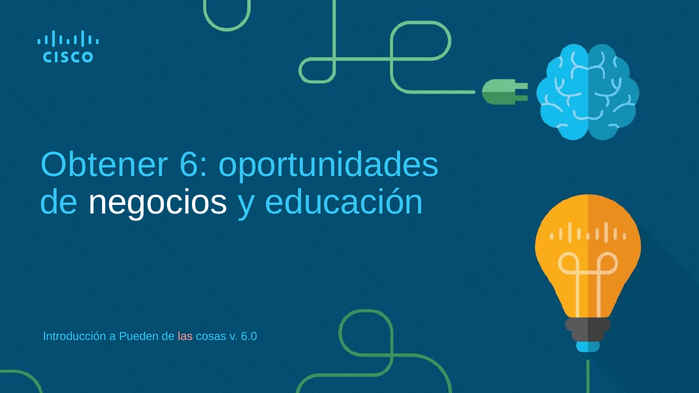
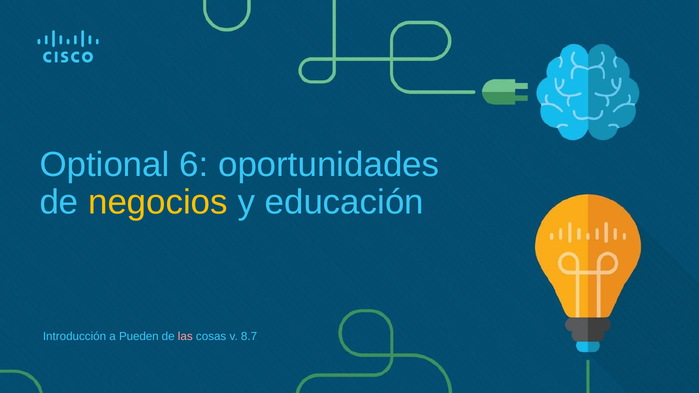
Obtener: Obtener -> Optional
negocios colour: white -> yellow
6.0: 6.0 -> 8.7
